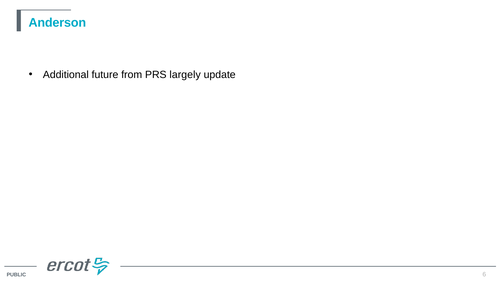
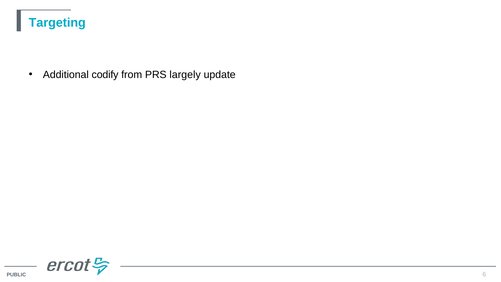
Anderson: Anderson -> Targeting
future: future -> codify
